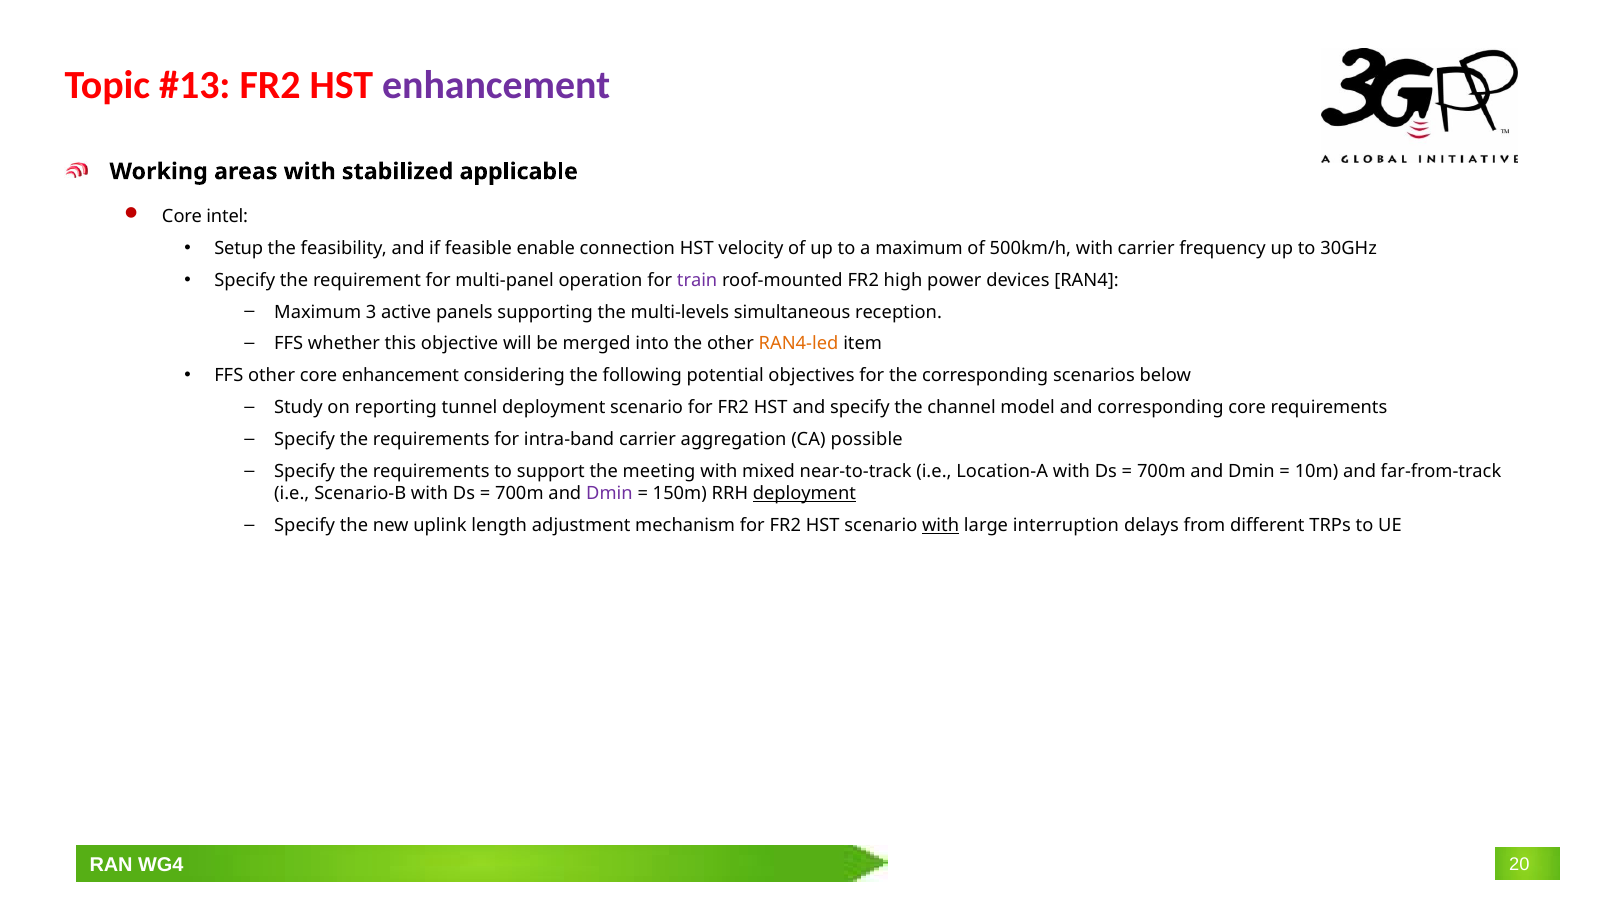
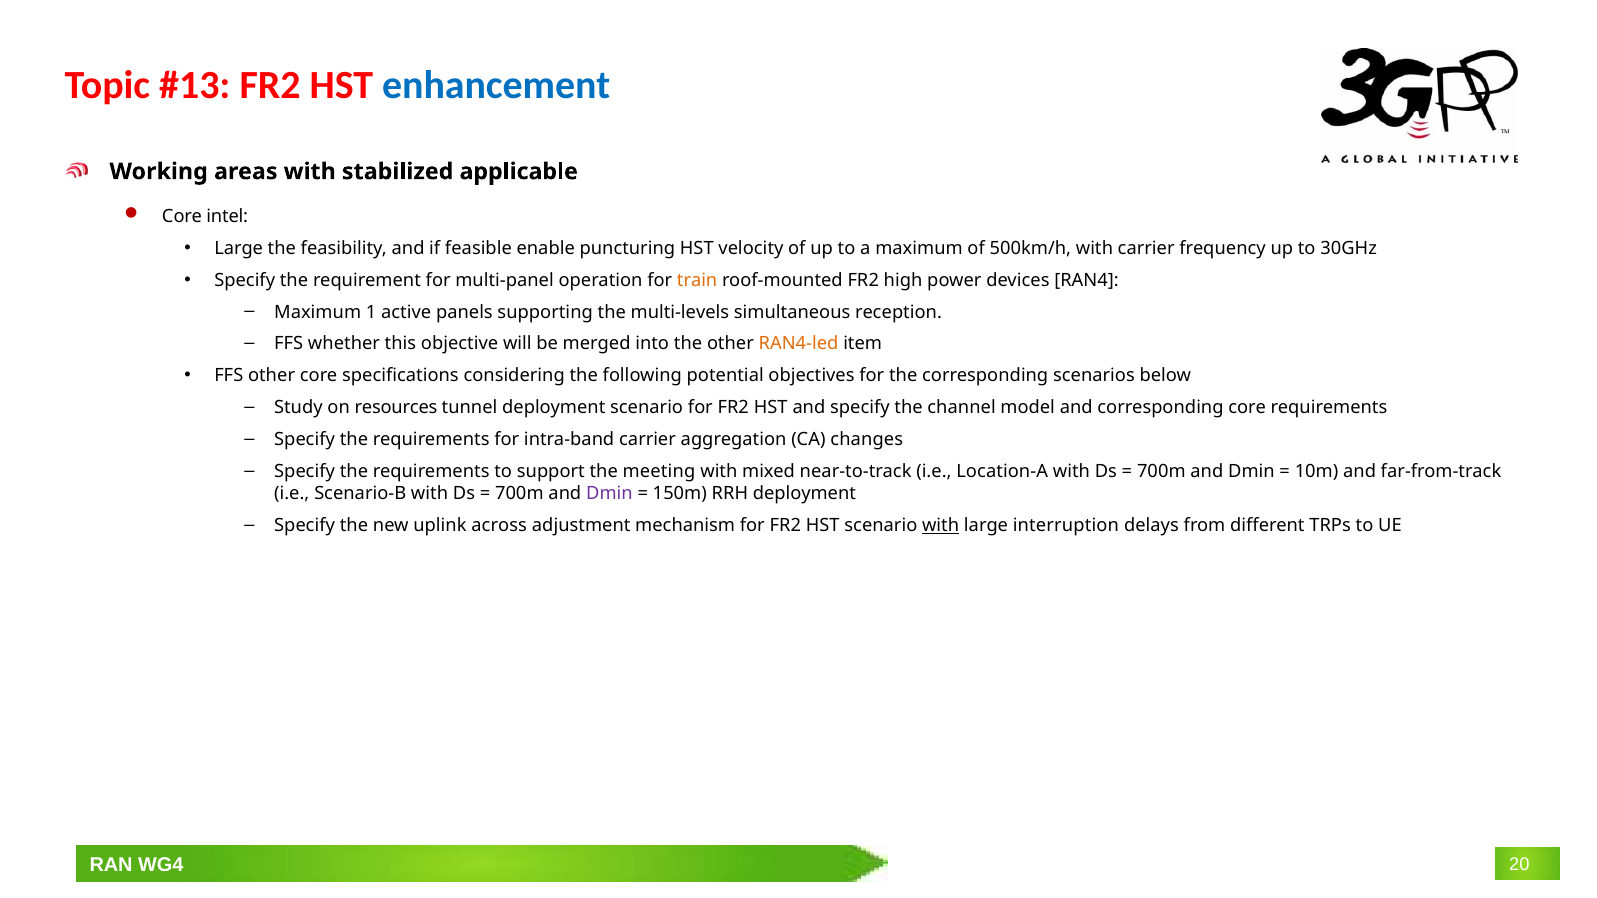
enhancement at (496, 85) colour: purple -> blue
Setup at (239, 248): Setup -> Large
connection: connection -> puncturing
train colour: purple -> orange
3: 3 -> 1
core enhancement: enhancement -> specifications
reporting: reporting -> resources
possible: possible -> changes
deployment at (804, 494) underline: present -> none
length: length -> across
